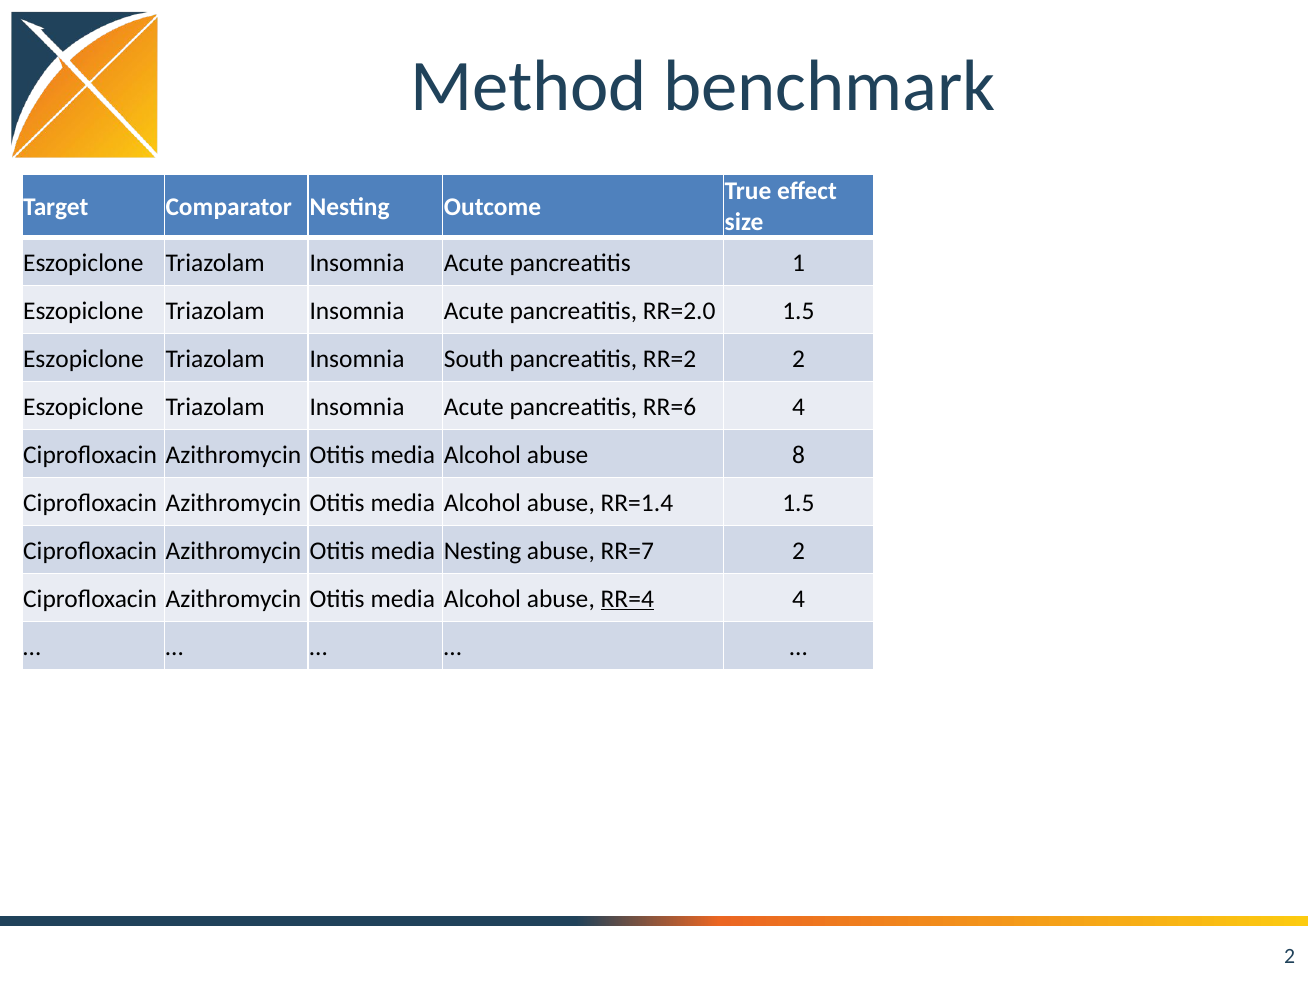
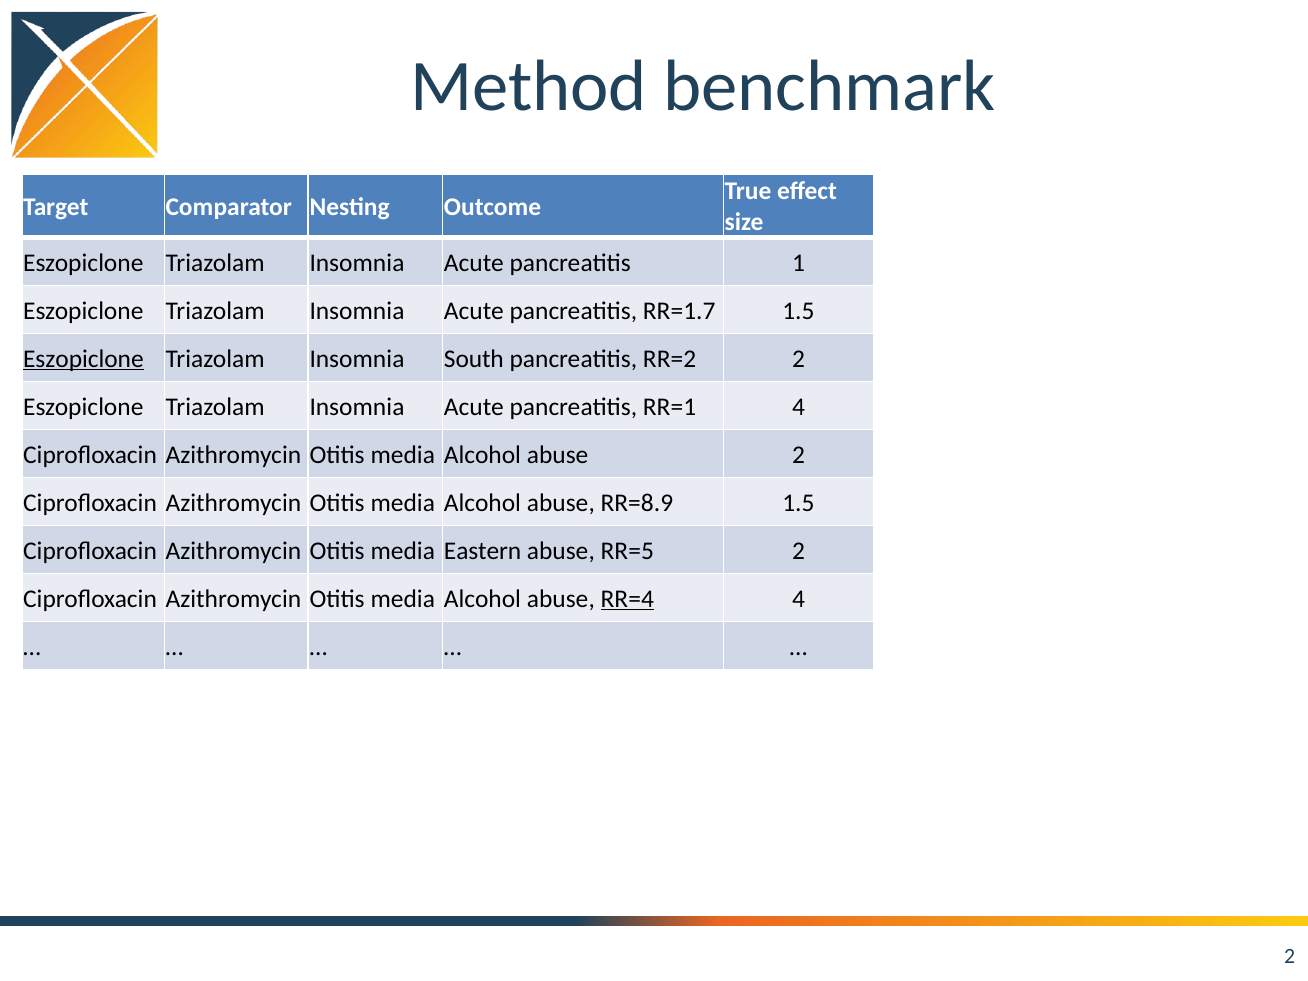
RR=2.0: RR=2.0 -> RR=1.7
Eszopiclone at (83, 359) underline: none -> present
RR=6: RR=6 -> RR=1
abuse 8: 8 -> 2
RR=1.4: RR=1.4 -> RR=8.9
media Nesting: Nesting -> Eastern
RR=7: RR=7 -> RR=5
